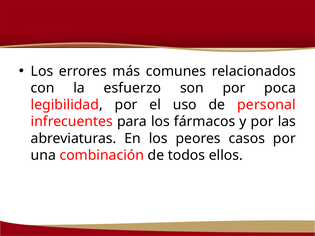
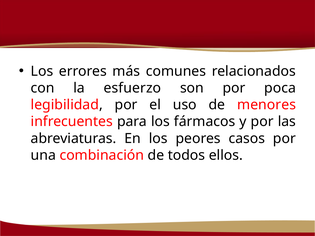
personal: personal -> menores
